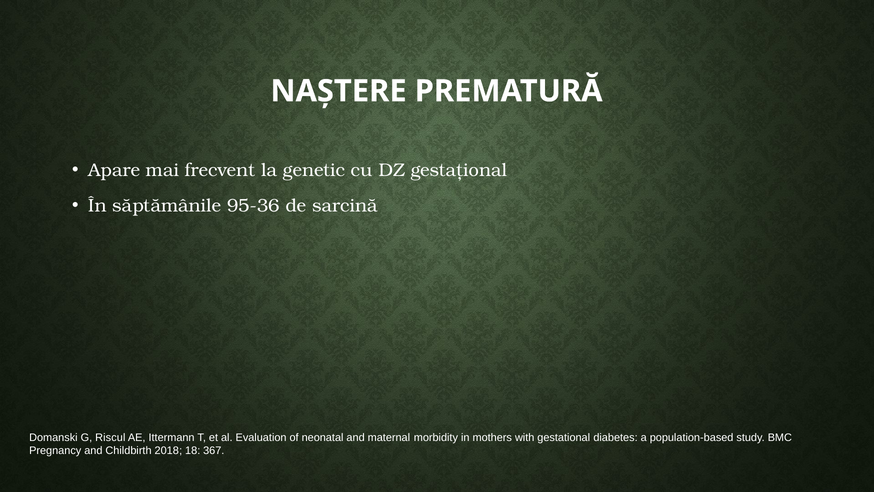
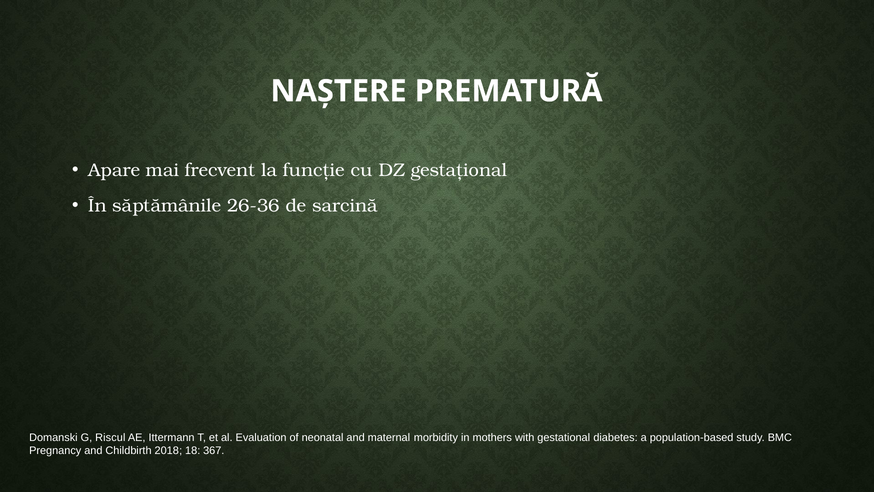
genetic: genetic -> funcție
95-36: 95-36 -> 26-36
